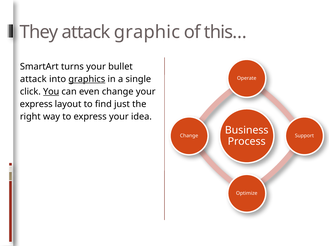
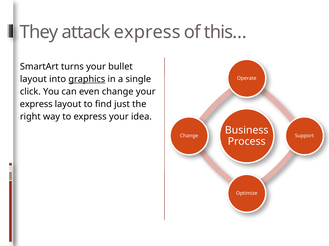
attack graphic: graphic -> express
attack at (33, 79): attack -> layout
You underline: present -> none
